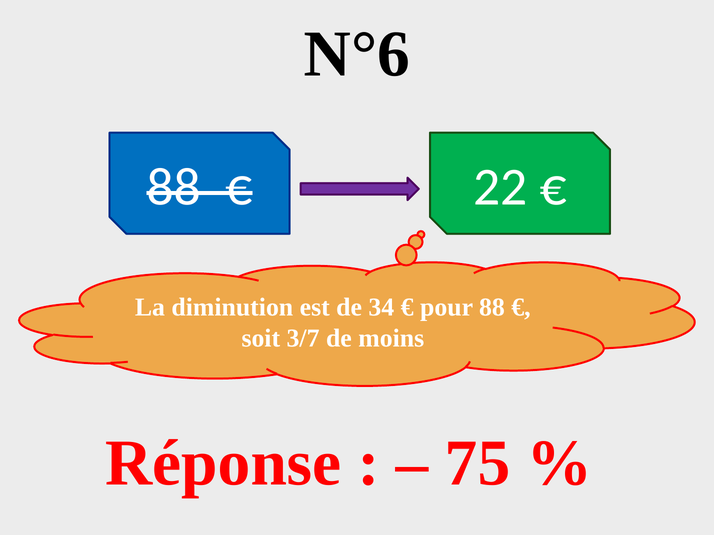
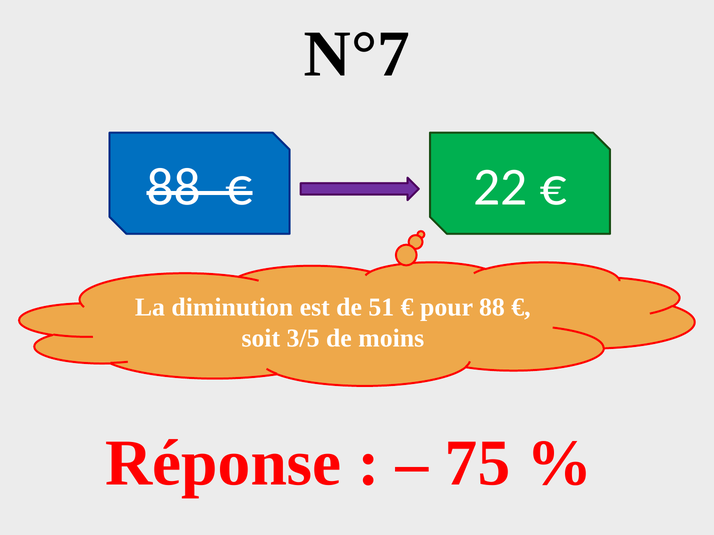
N°6: N°6 -> N°7
34: 34 -> 51
3/7: 3/7 -> 3/5
